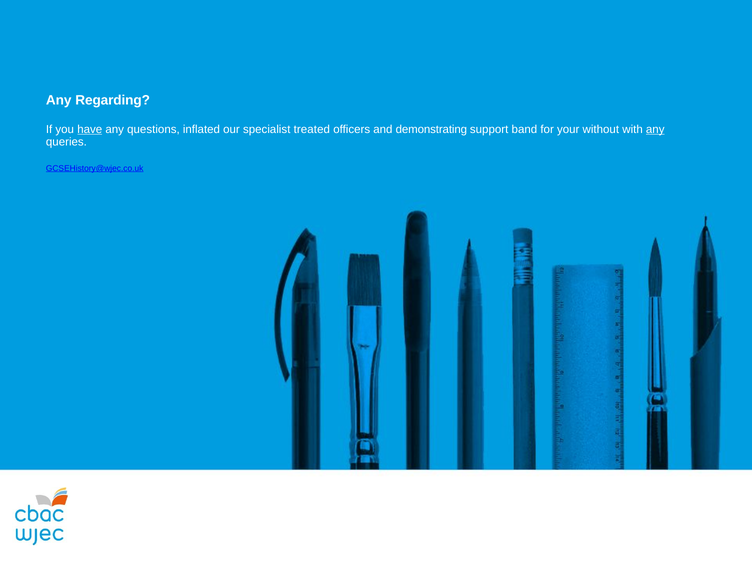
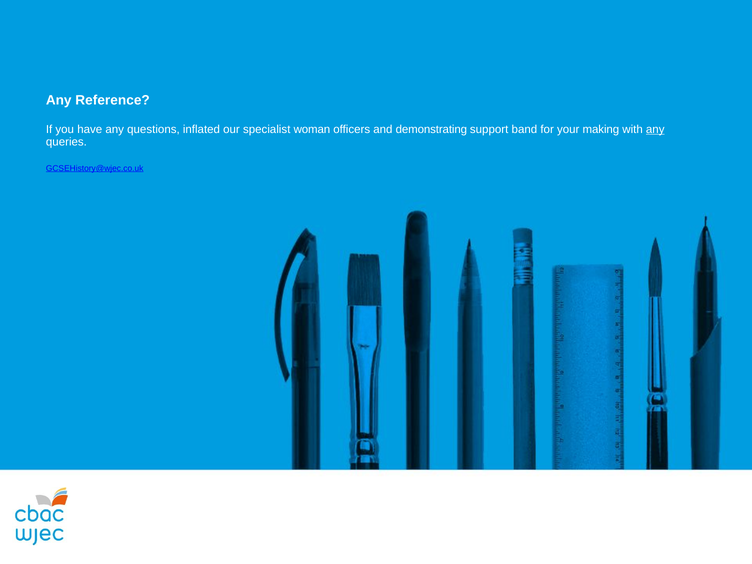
Regarding: Regarding -> Reference
have underline: present -> none
treated: treated -> woman
without: without -> making
